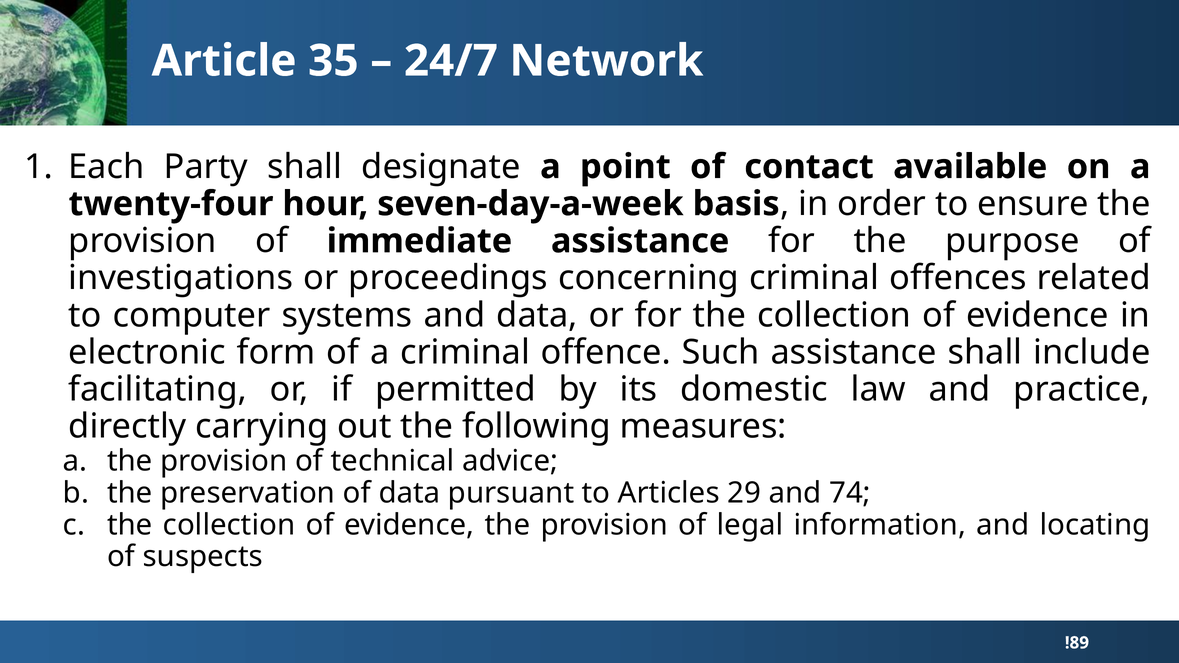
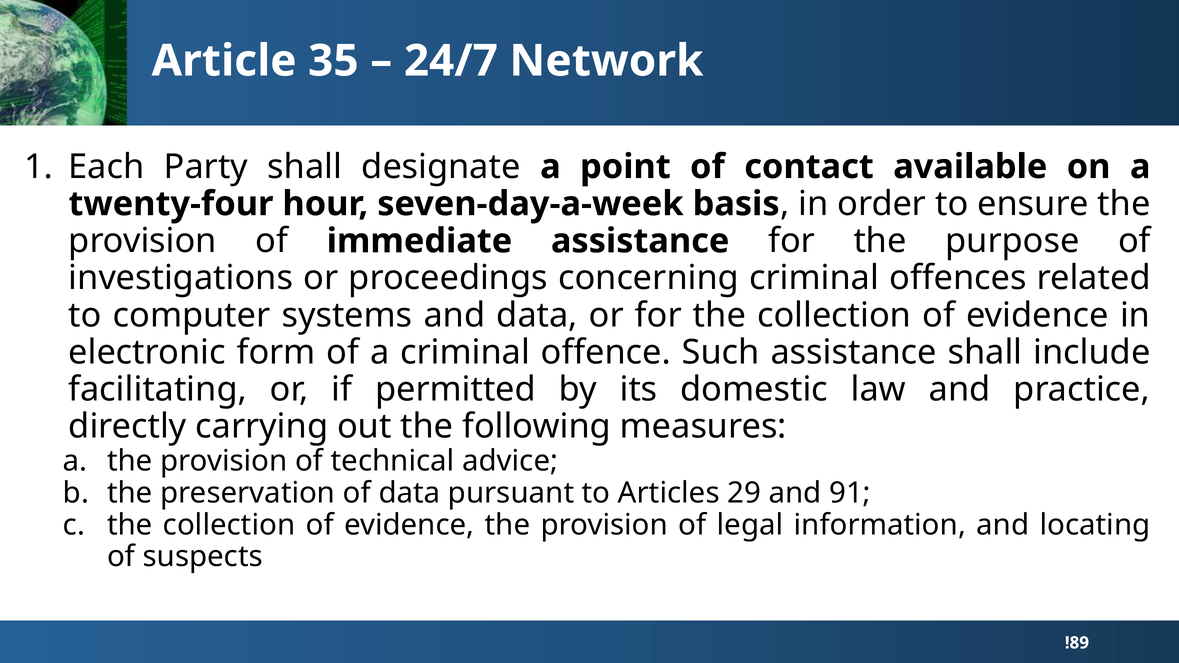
74: 74 -> 91
